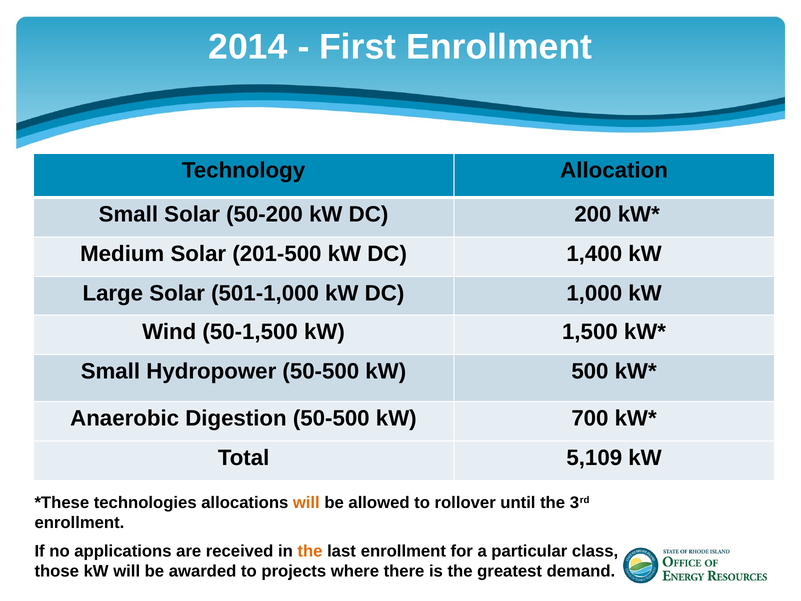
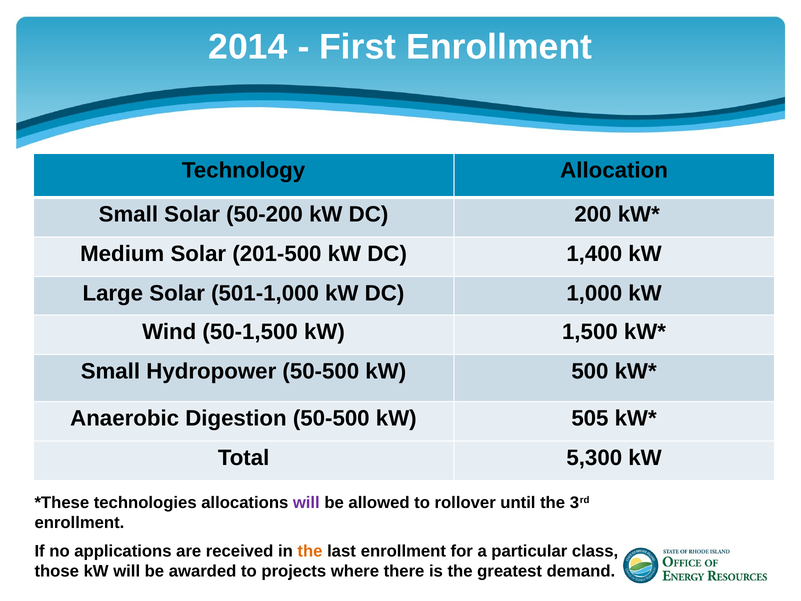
700: 700 -> 505
5,109: 5,109 -> 5,300
will at (306, 502) colour: orange -> purple
